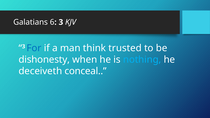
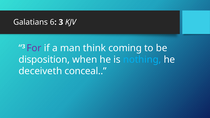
For colour: blue -> purple
trusted: trusted -> coming
dishonesty: dishonesty -> disposition
